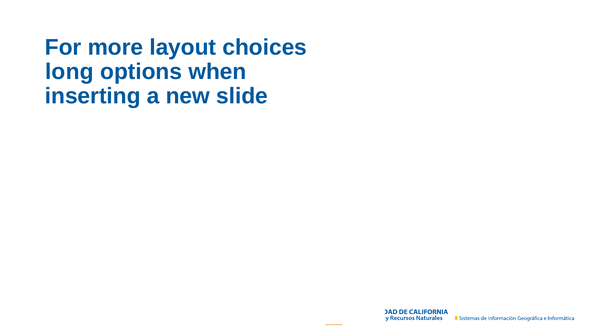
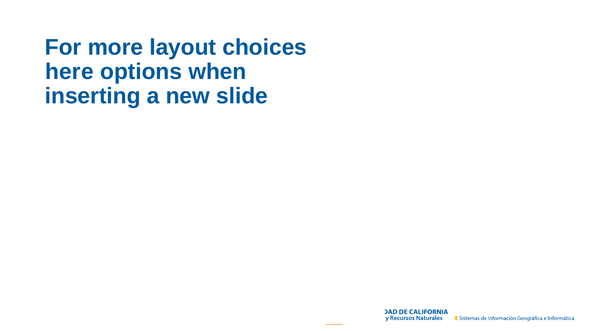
long: long -> here
